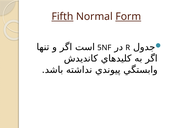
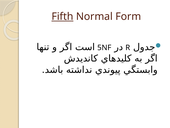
Form underline: present -> none
